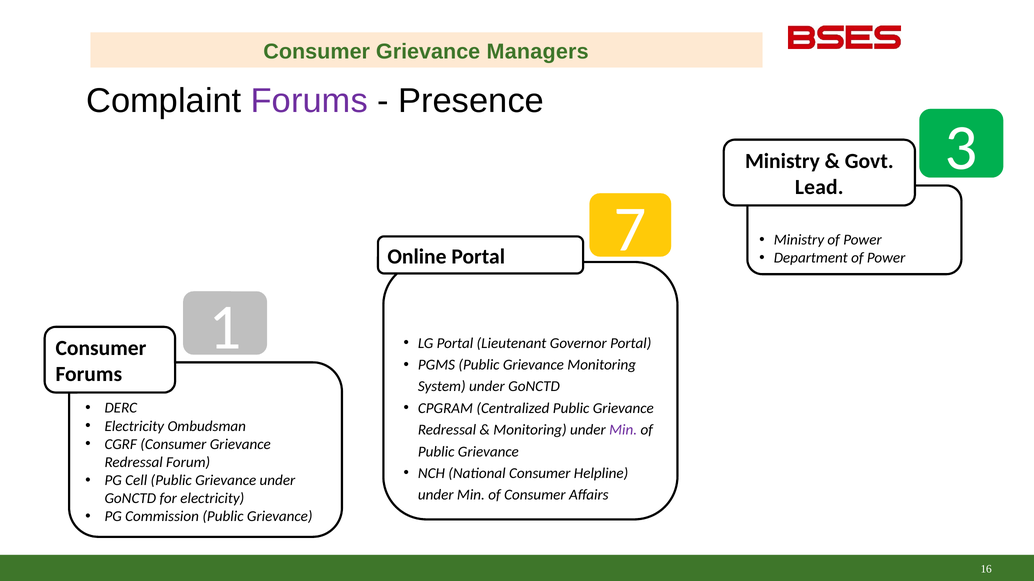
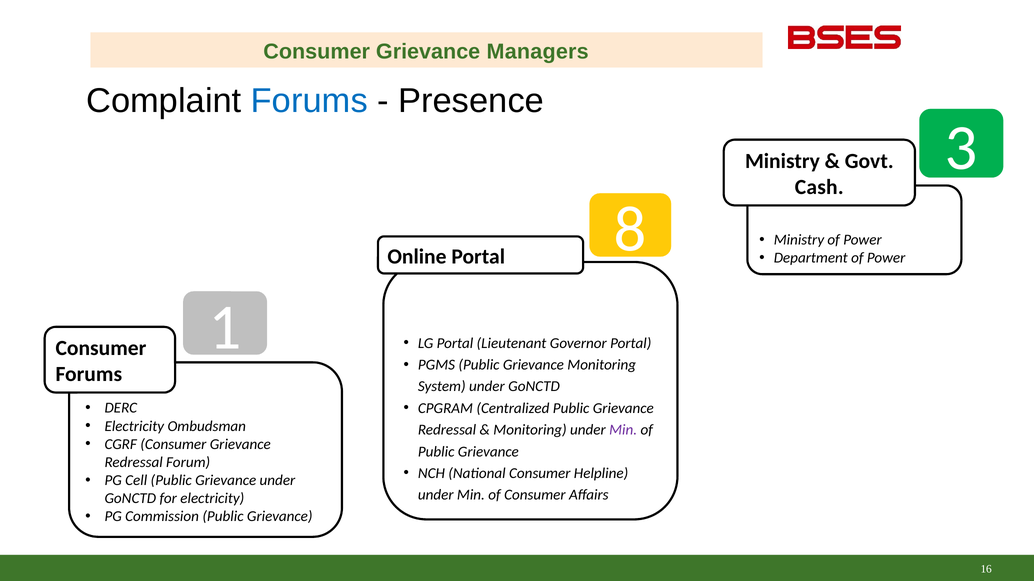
Forums at (309, 101) colour: purple -> blue
Lead: Lead -> Cash
7: 7 -> 8
